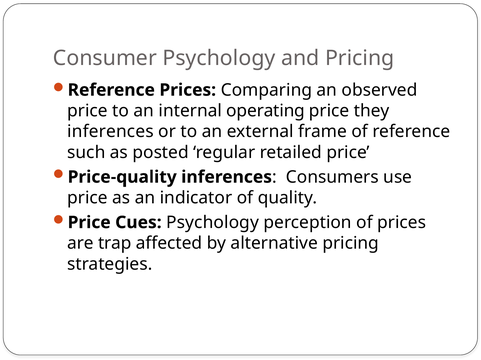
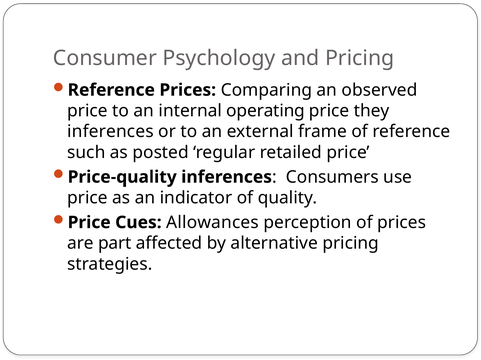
Cues Psychology: Psychology -> Allowances
trap: trap -> part
